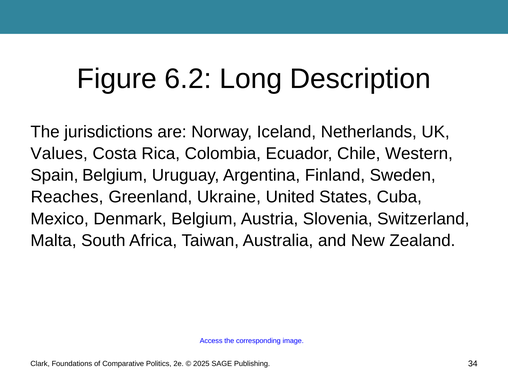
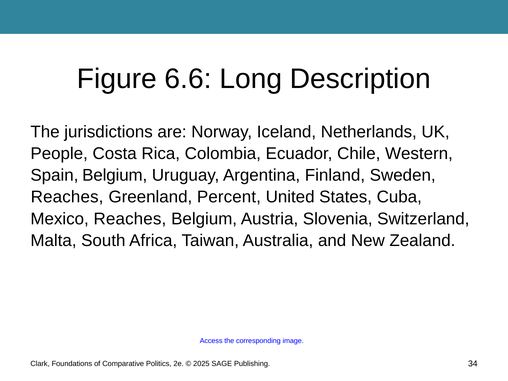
6.2: 6.2 -> 6.6
Values: Values -> People
Ukraine: Ukraine -> Percent
Mexico Denmark: Denmark -> Reaches
